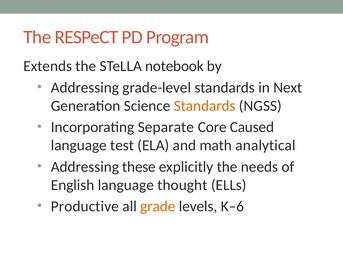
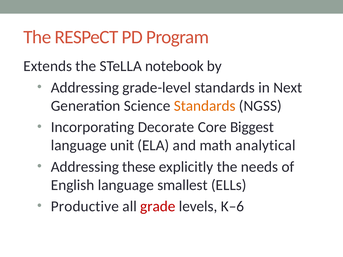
Separate: Separate -> Decorate
Caused: Caused -> Biggest
test: test -> unit
thought: thought -> smallest
grade colour: orange -> red
